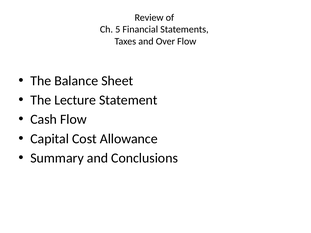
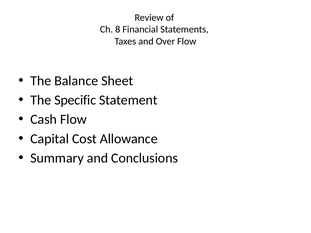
5: 5 -> 8
Lecture: Lecture -> Specific
